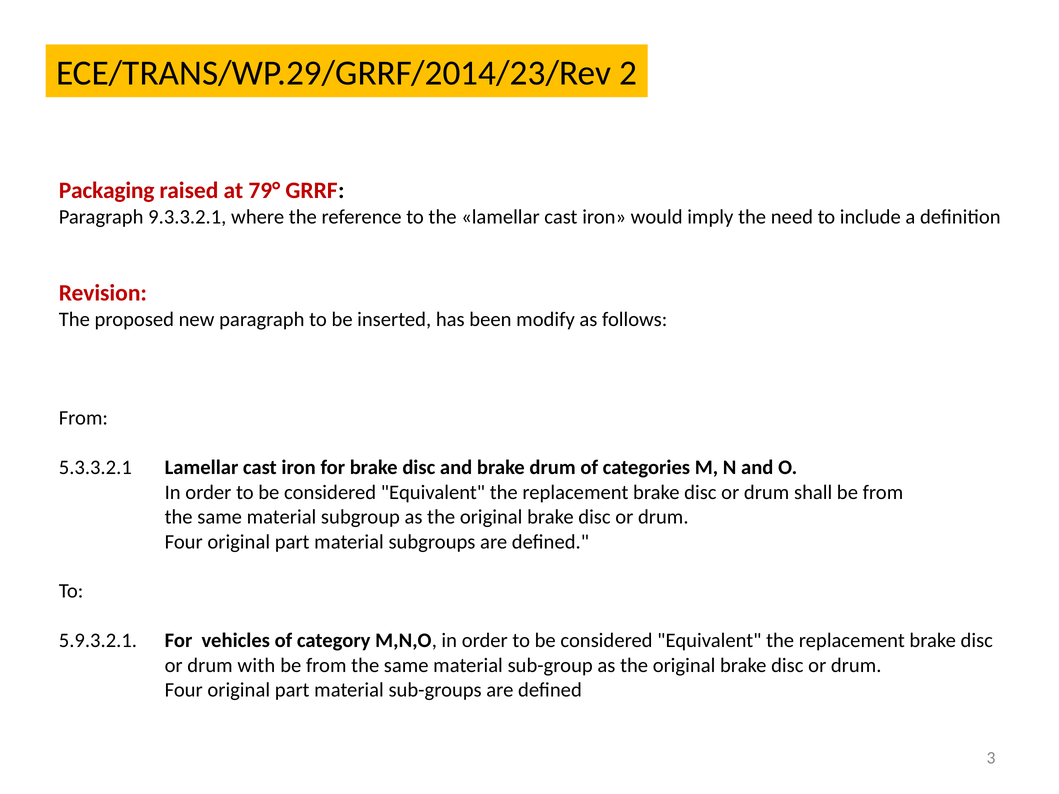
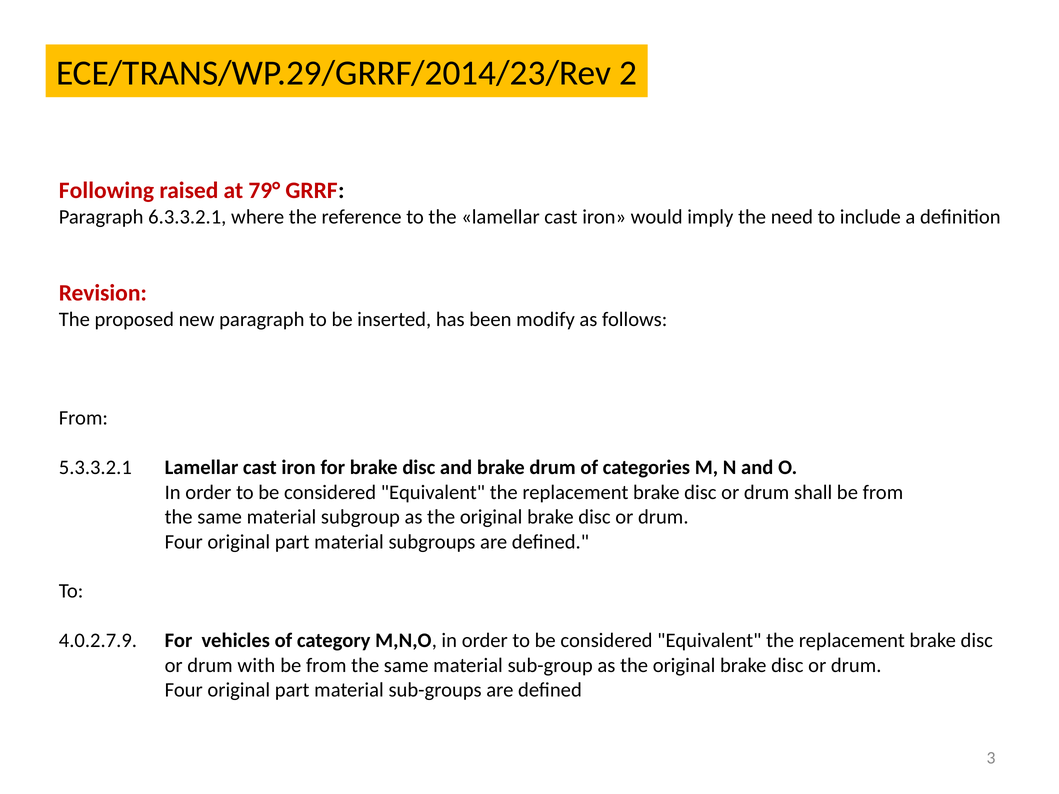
Packaging: Packaging -> Following
9.3.3.2.1: 9.3.3.2.1 -> 6.3.3.2.1
5.9.3.2.1: 5.9.3.2.1 -> 4.0.2.7.9
